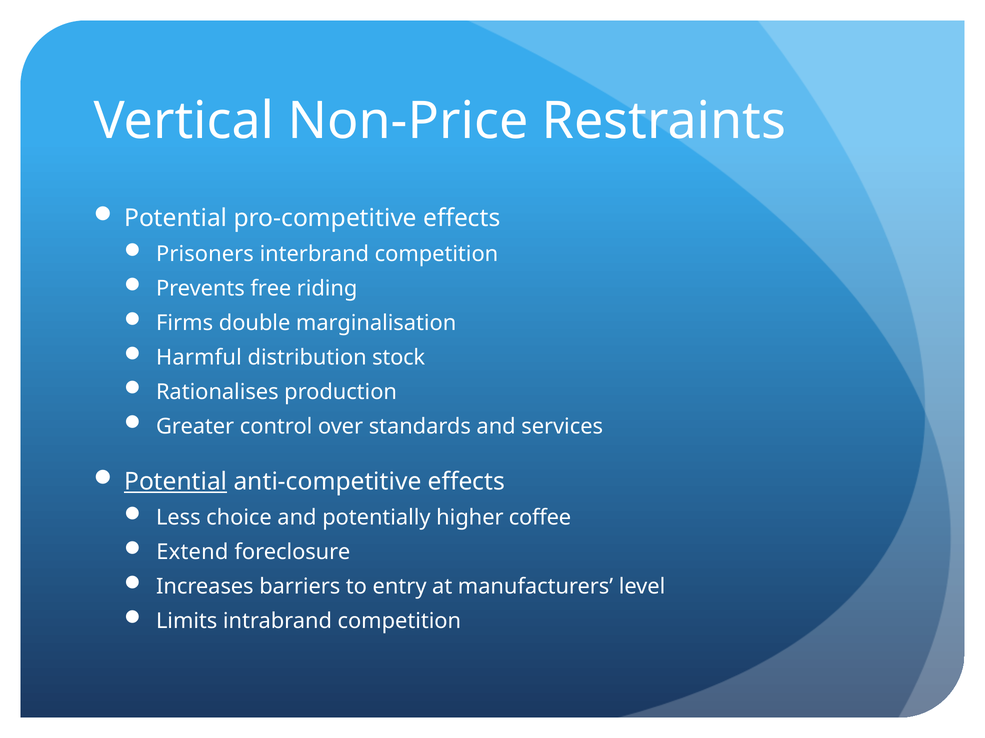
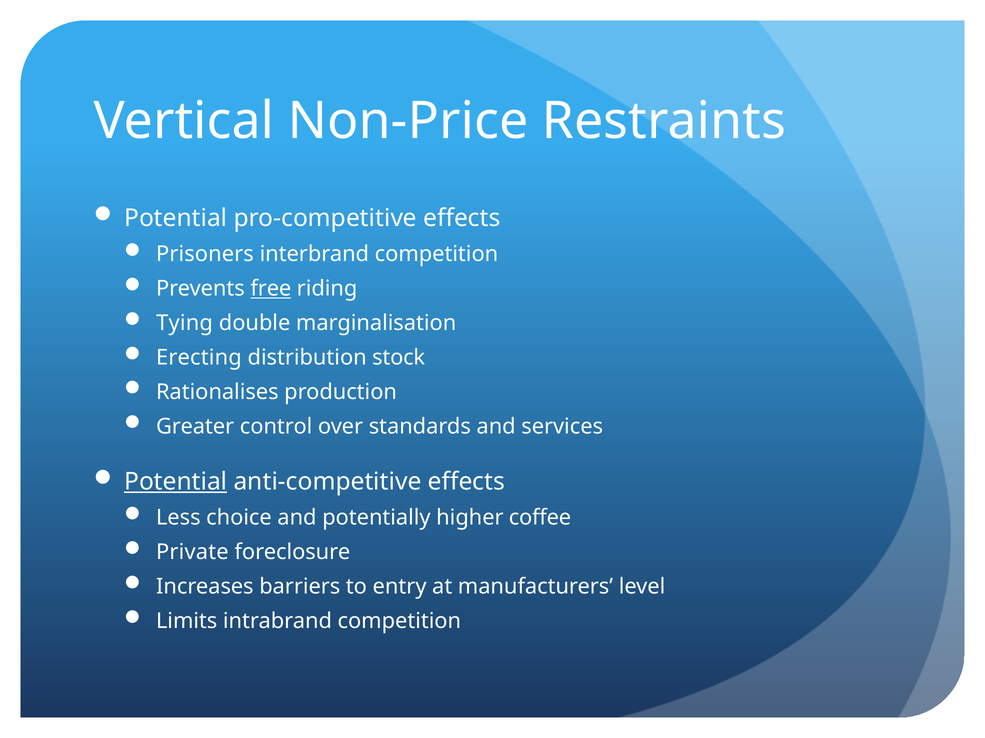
free underline: none -> present
Firms: Firms -> Tying
Harmful: Harmful -> Erecting
Extend: Extend -> Private
